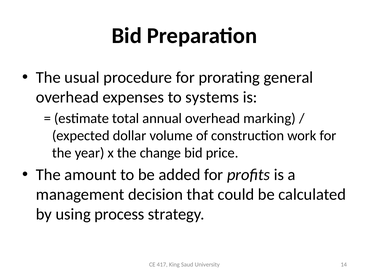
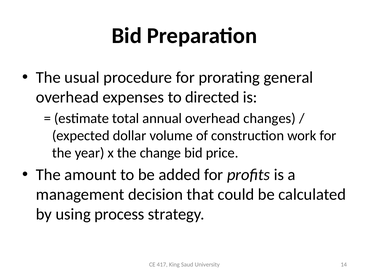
systems: systems -> directed
marking: marking -> changes
